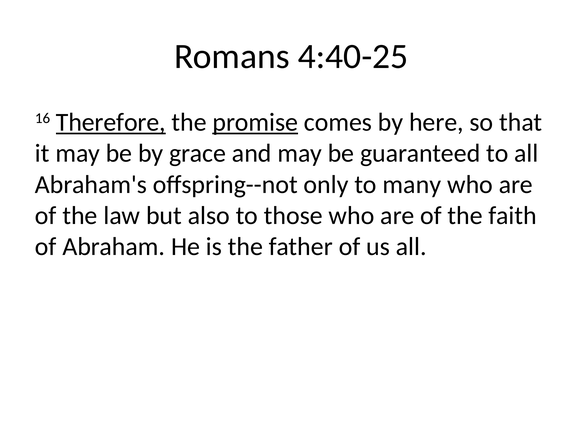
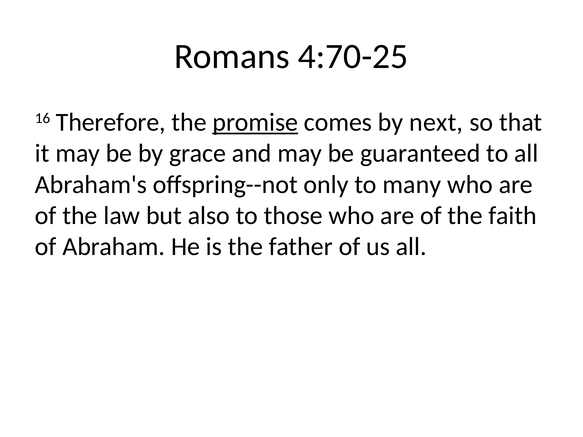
4:40-25: 4:40-25 -> 4:70-25
Therefore underline: present -> none
here: here -> next
